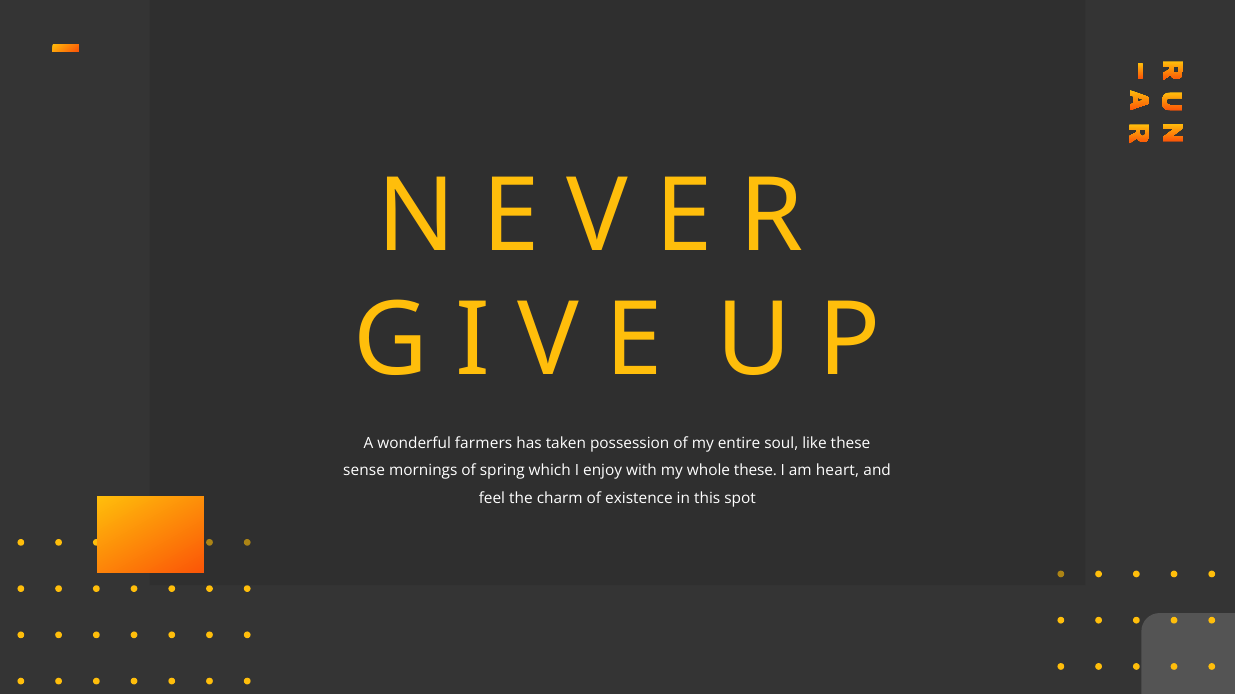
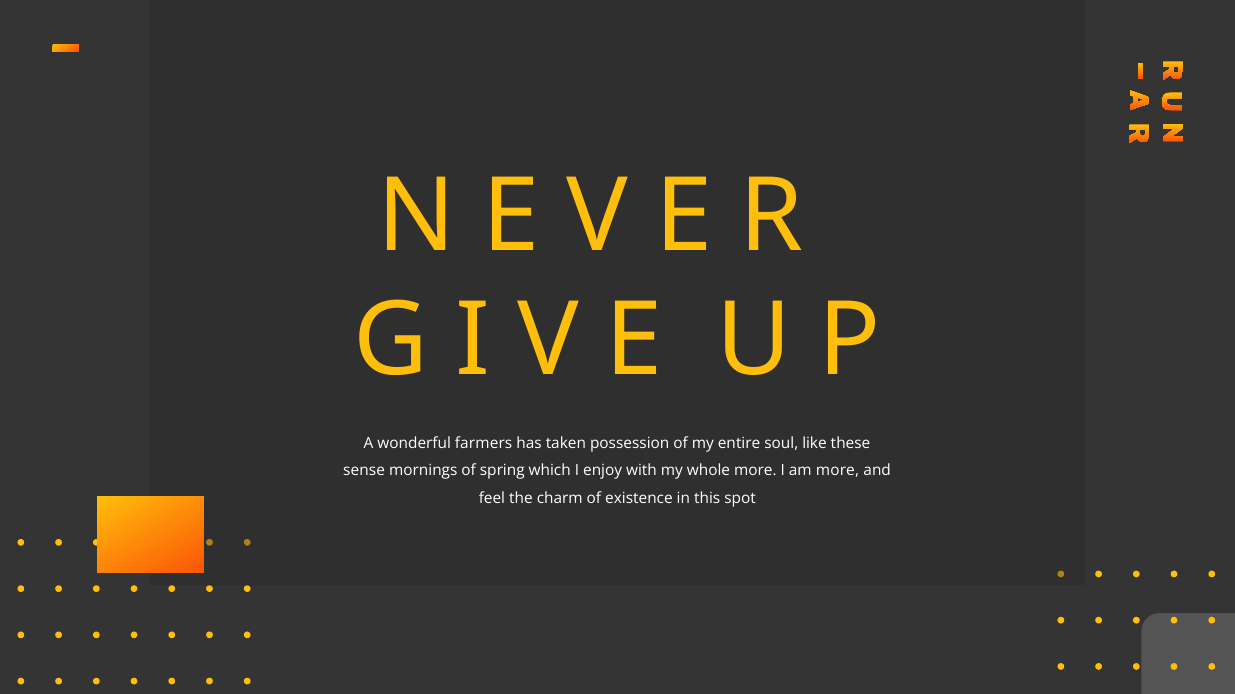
whole these: these -> more
am heart: heart -> more
